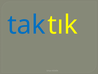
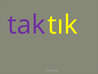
tak colour: blue -> purple
